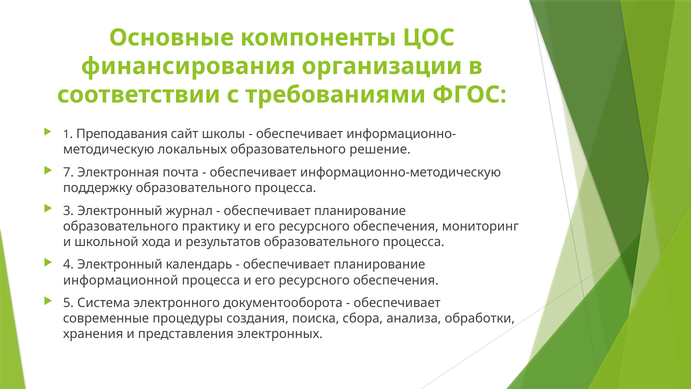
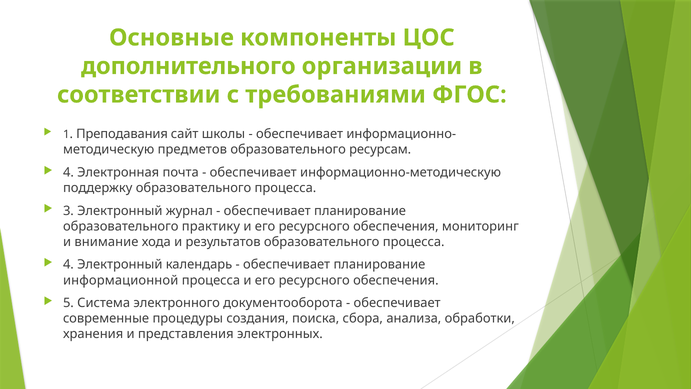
финансирования: финансирования -> дополнительного
локальных: локальных -> предметов
решение: решение -> ресурсам
7 at (68, 172): 7 -> 4
школьной: школьной -> внимание
